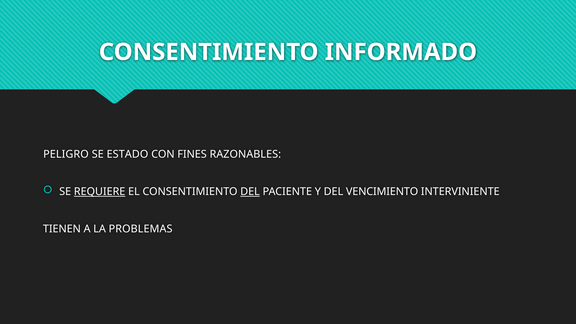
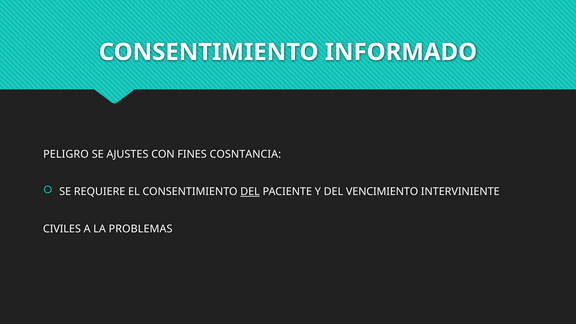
ESTADO: ESTADO -> AJUSTES
RAZONABLES: RAZONABLES -> COSNTANCIA
REQUIERE underline: present -> none
TIENEN: TIENEN -> CIVILES
